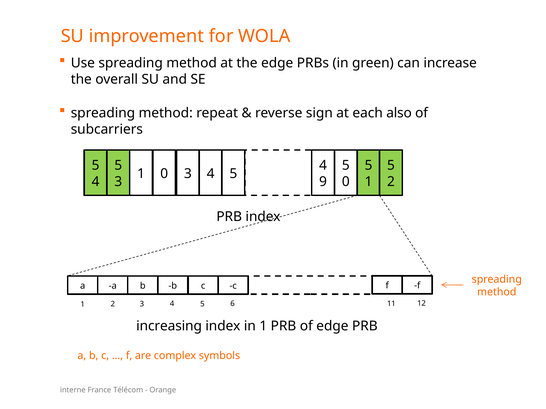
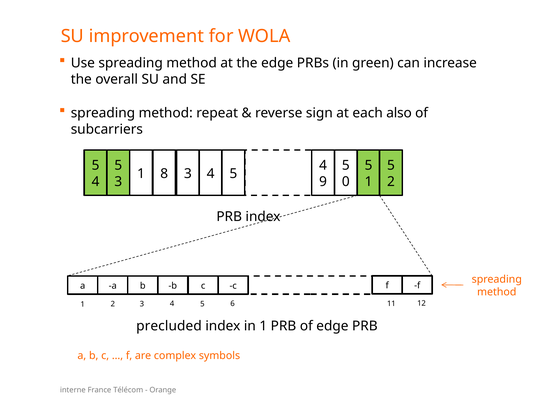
1 0: 0 -> 8
increasing: increasing -> precluded
